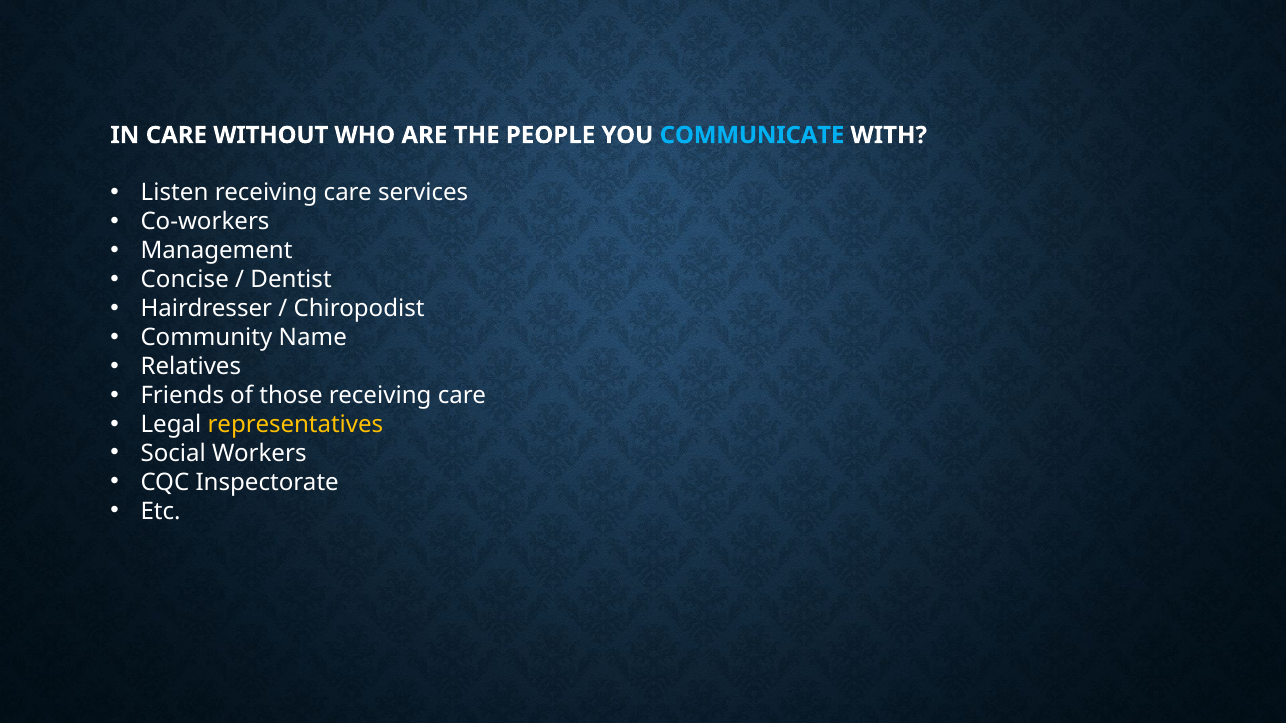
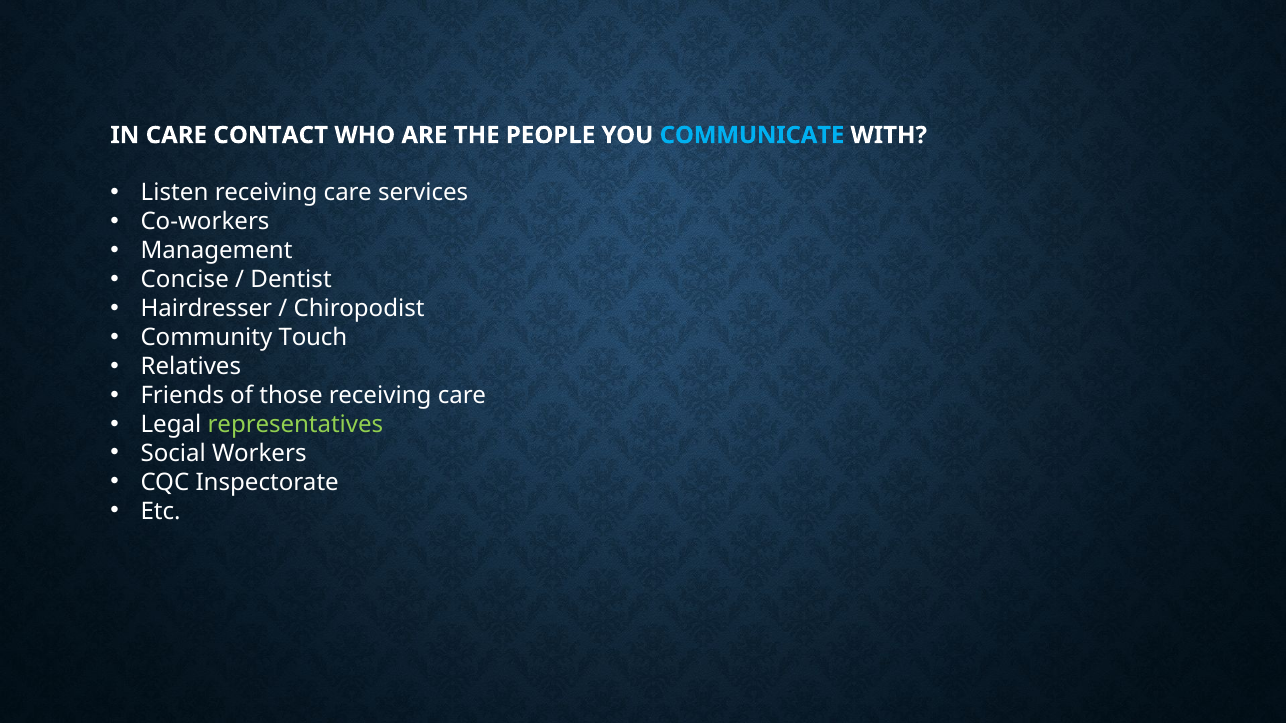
WITHOUT: WITHOUT -> CONTACT
Name: Name -> Touch
representatives colour: yellow -> light green
